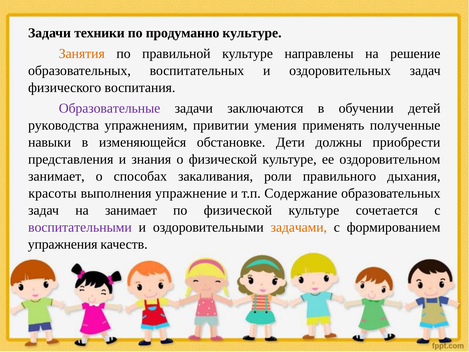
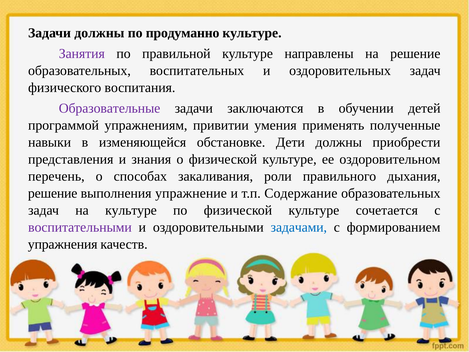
Задачи техники: техники -> должны
Занятия colour: orange -> purple
руководства: руководства -> программой
занимает at (56, 176): занимает -> перечень
красоты at (53, 193): красоты -> решение
на занимает: занимает -> культуре
задачами colour: orange -> blue
